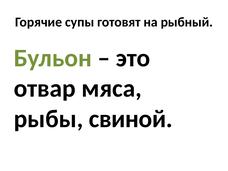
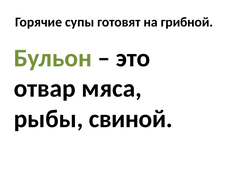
рыбный: рыбный -> грибной
